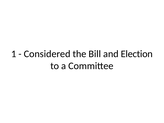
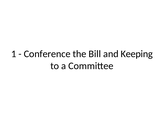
Considered: Considered -> Conference
Election: Election -> Keeping
